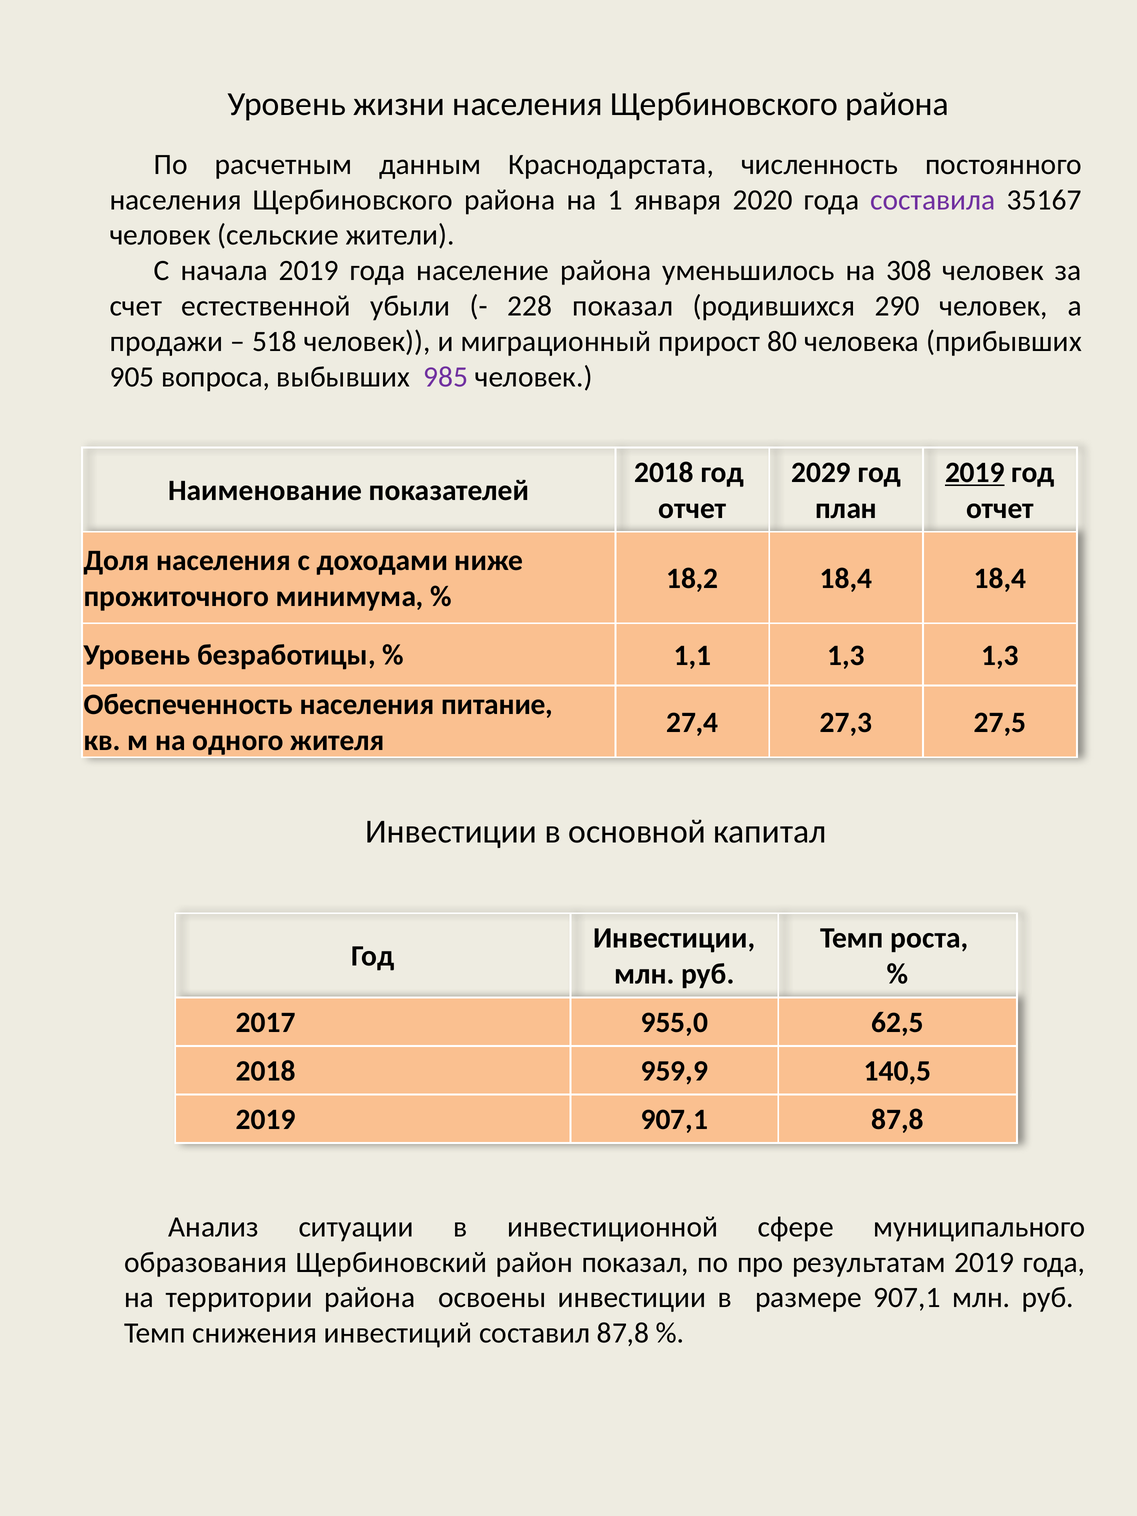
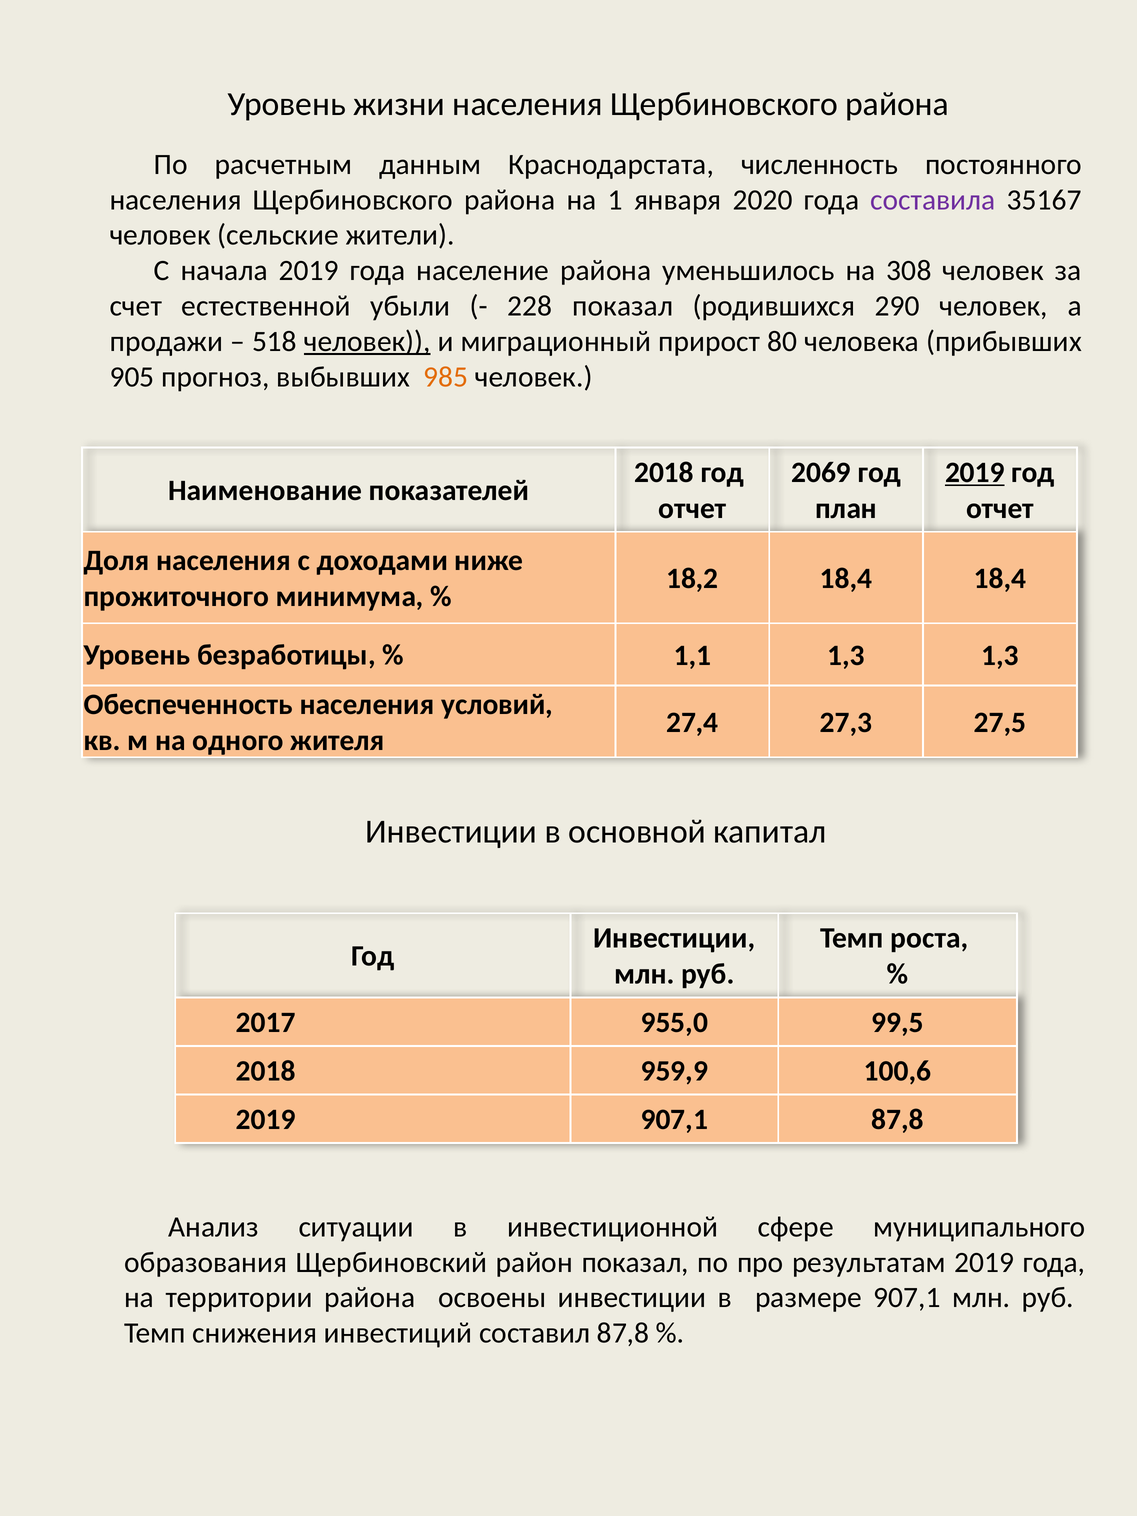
человек at (367, 341) underline: none -> present
вопроса: вопроса -> прогноз
985 colour: purple -> orange
2029: 2029 -> 2069
питание: питание -> условий
62,5: 62,5 -> 99,5
140,5: 140,5 -> 100,6
